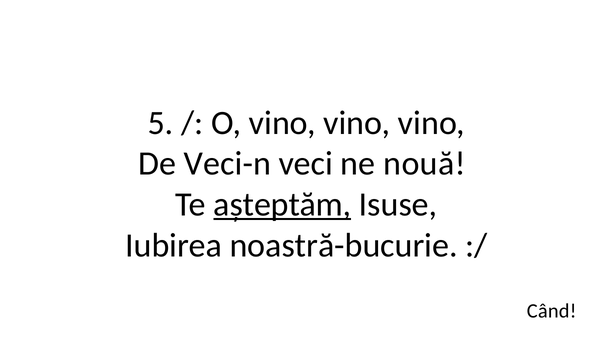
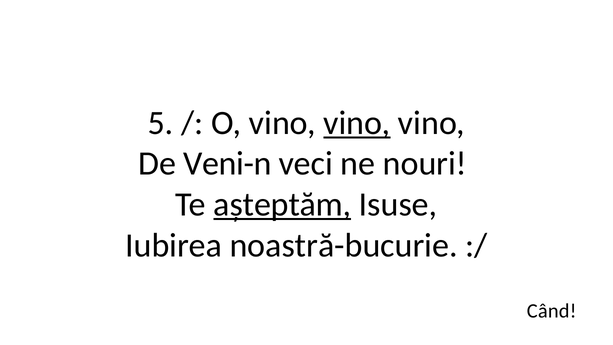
vino at (357, 123) underline: none -> present
Veci-n: Veci-n -> Veni-n
nouă: nouă -> nouri
